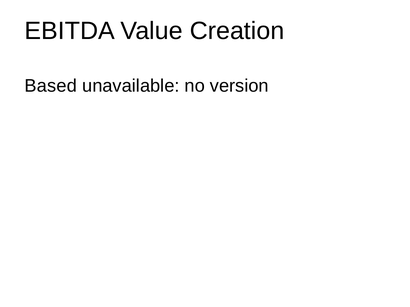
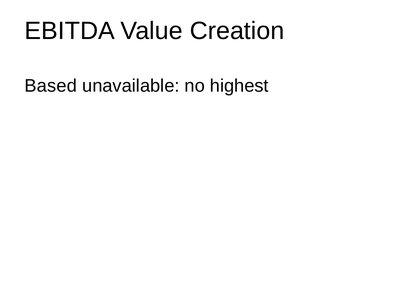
version: version -> highest
